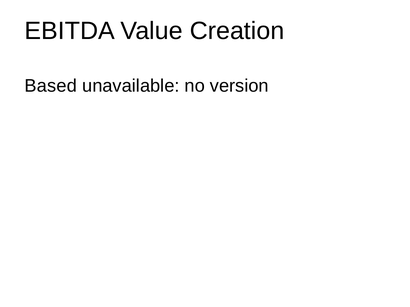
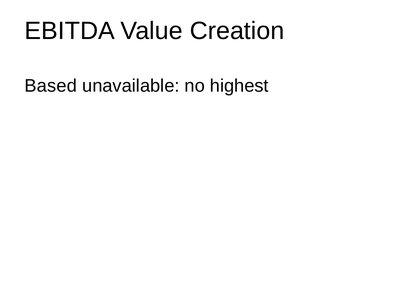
version: version -> highest
